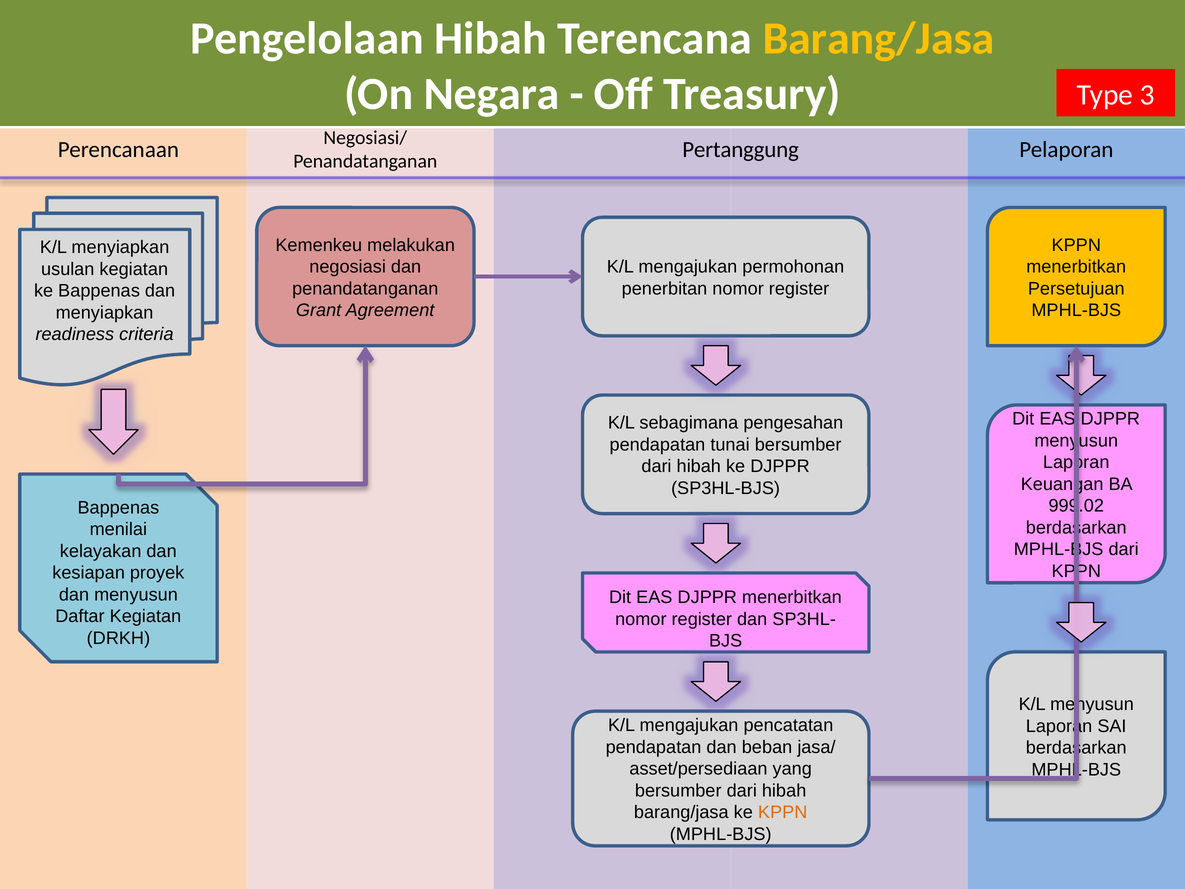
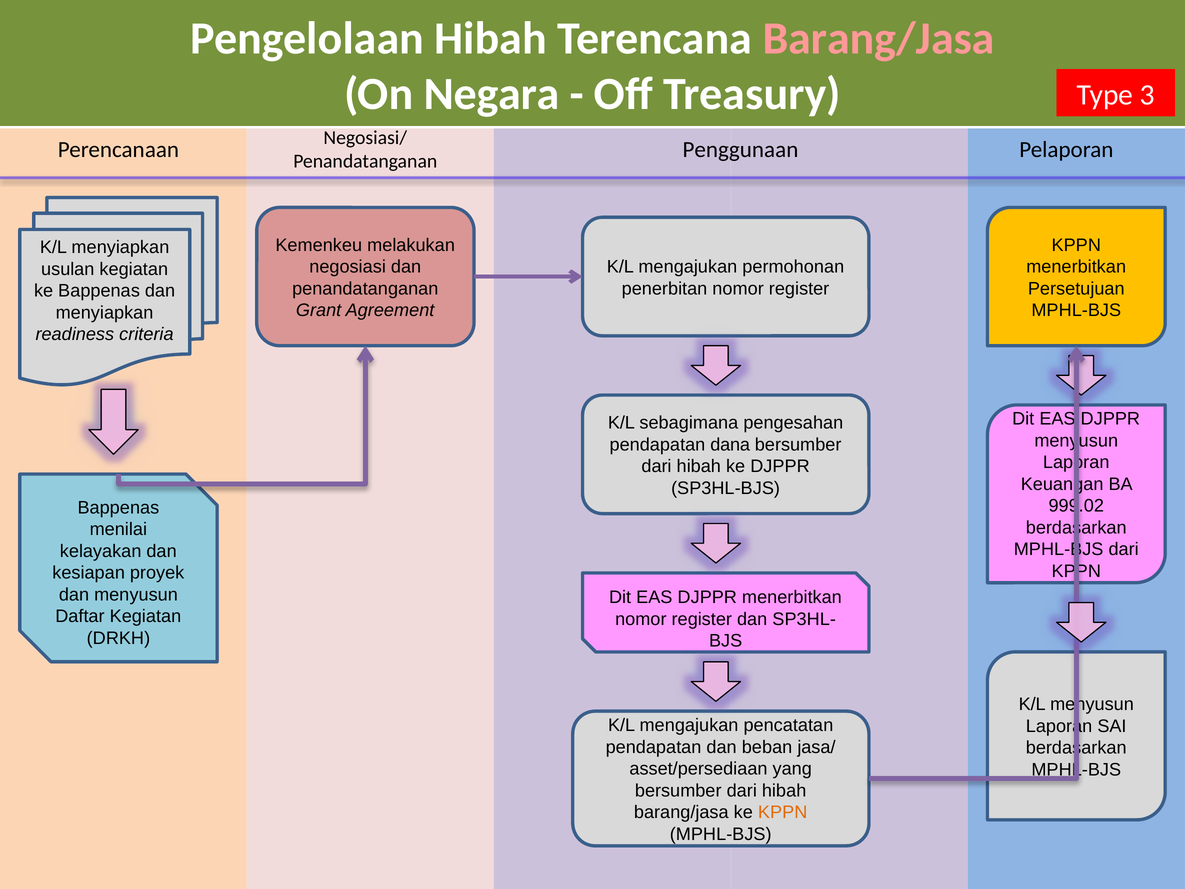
Barang/Jasa at (879, 38) colour: yellow -> pink
Pertanggung: Pertanggung -> Penggunaan
tunai: tunai -> dana
